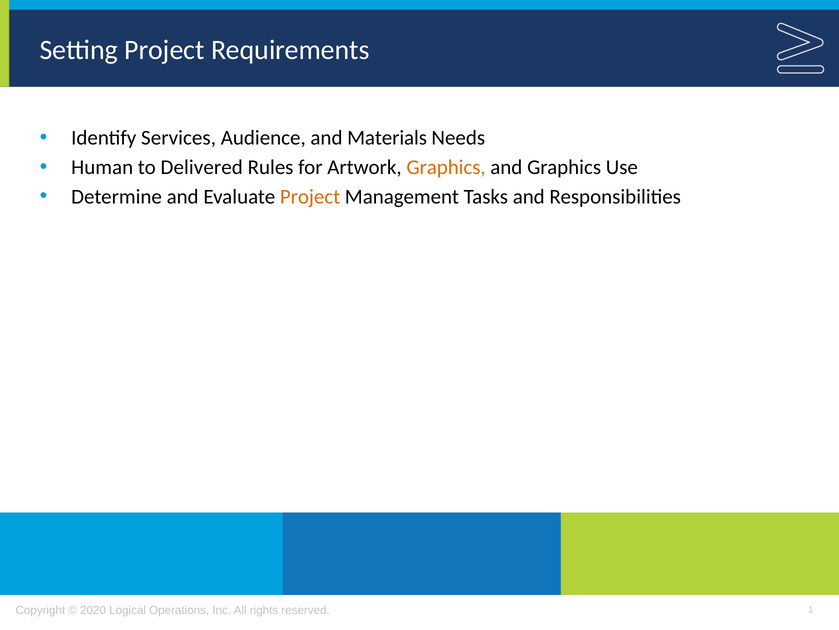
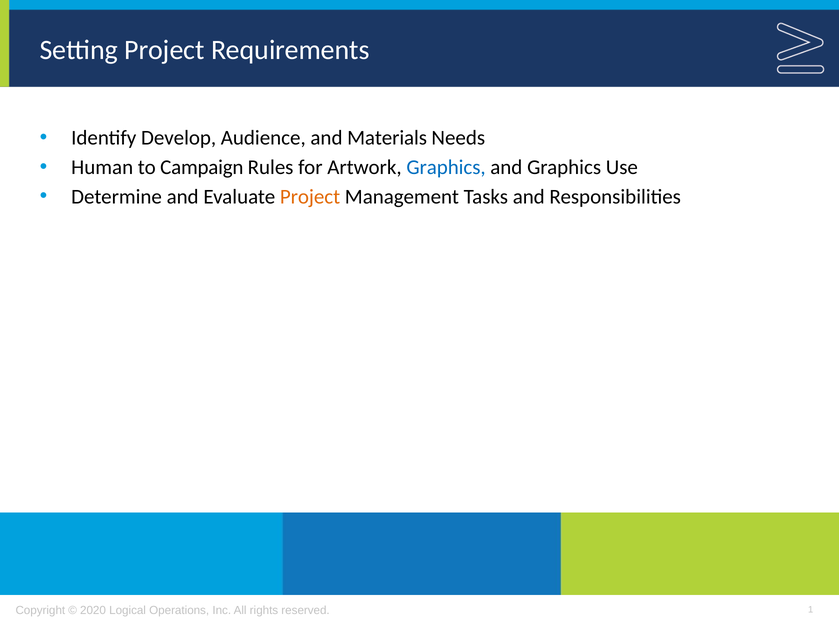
Services: Services -> Develop
Delivered: Delivered -> Campaign
Graphics at (446, 167) colour: orange -> blue
